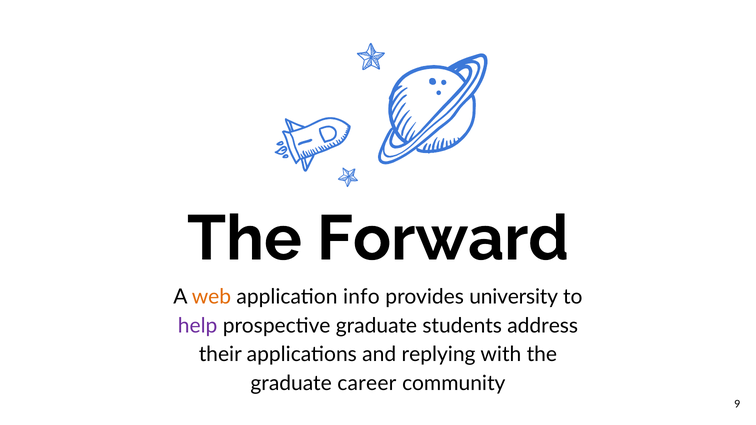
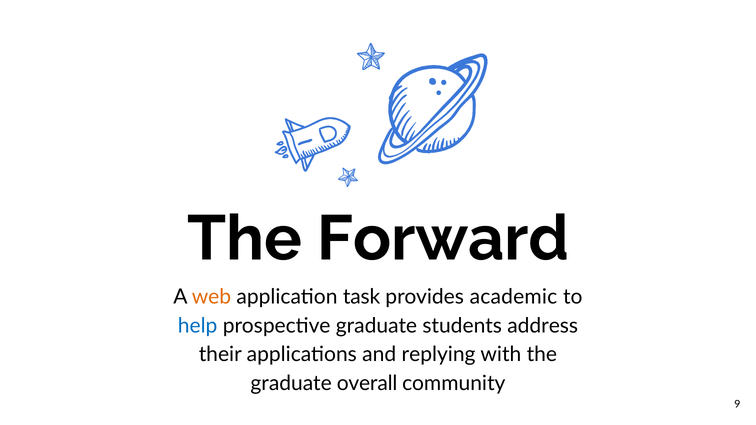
info: info -> task
university: university -> academic
help colour: purple -> blue
career: career -> overall
